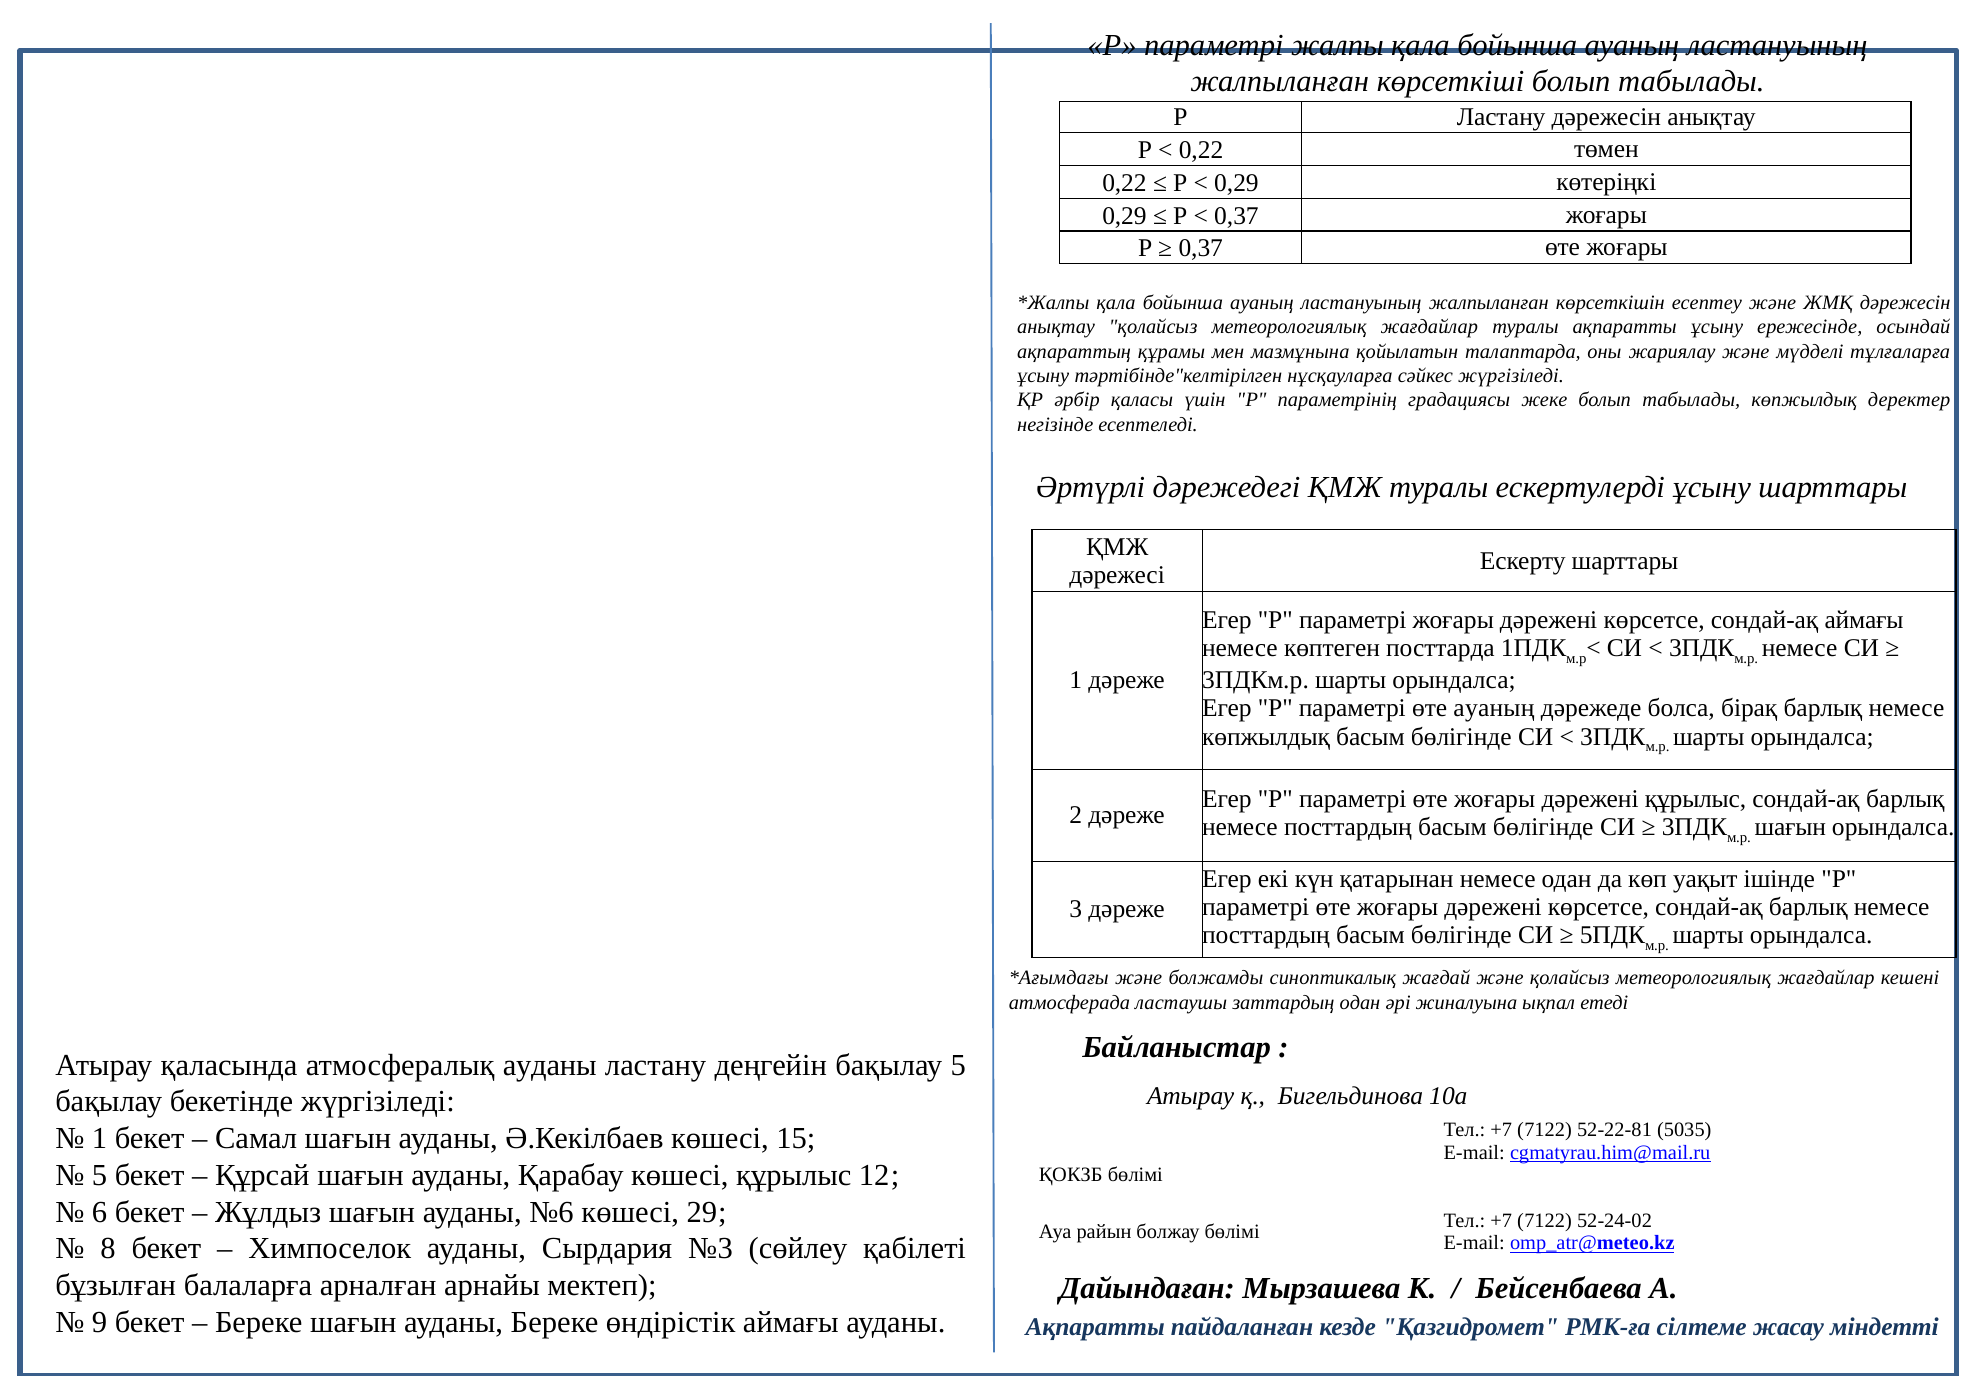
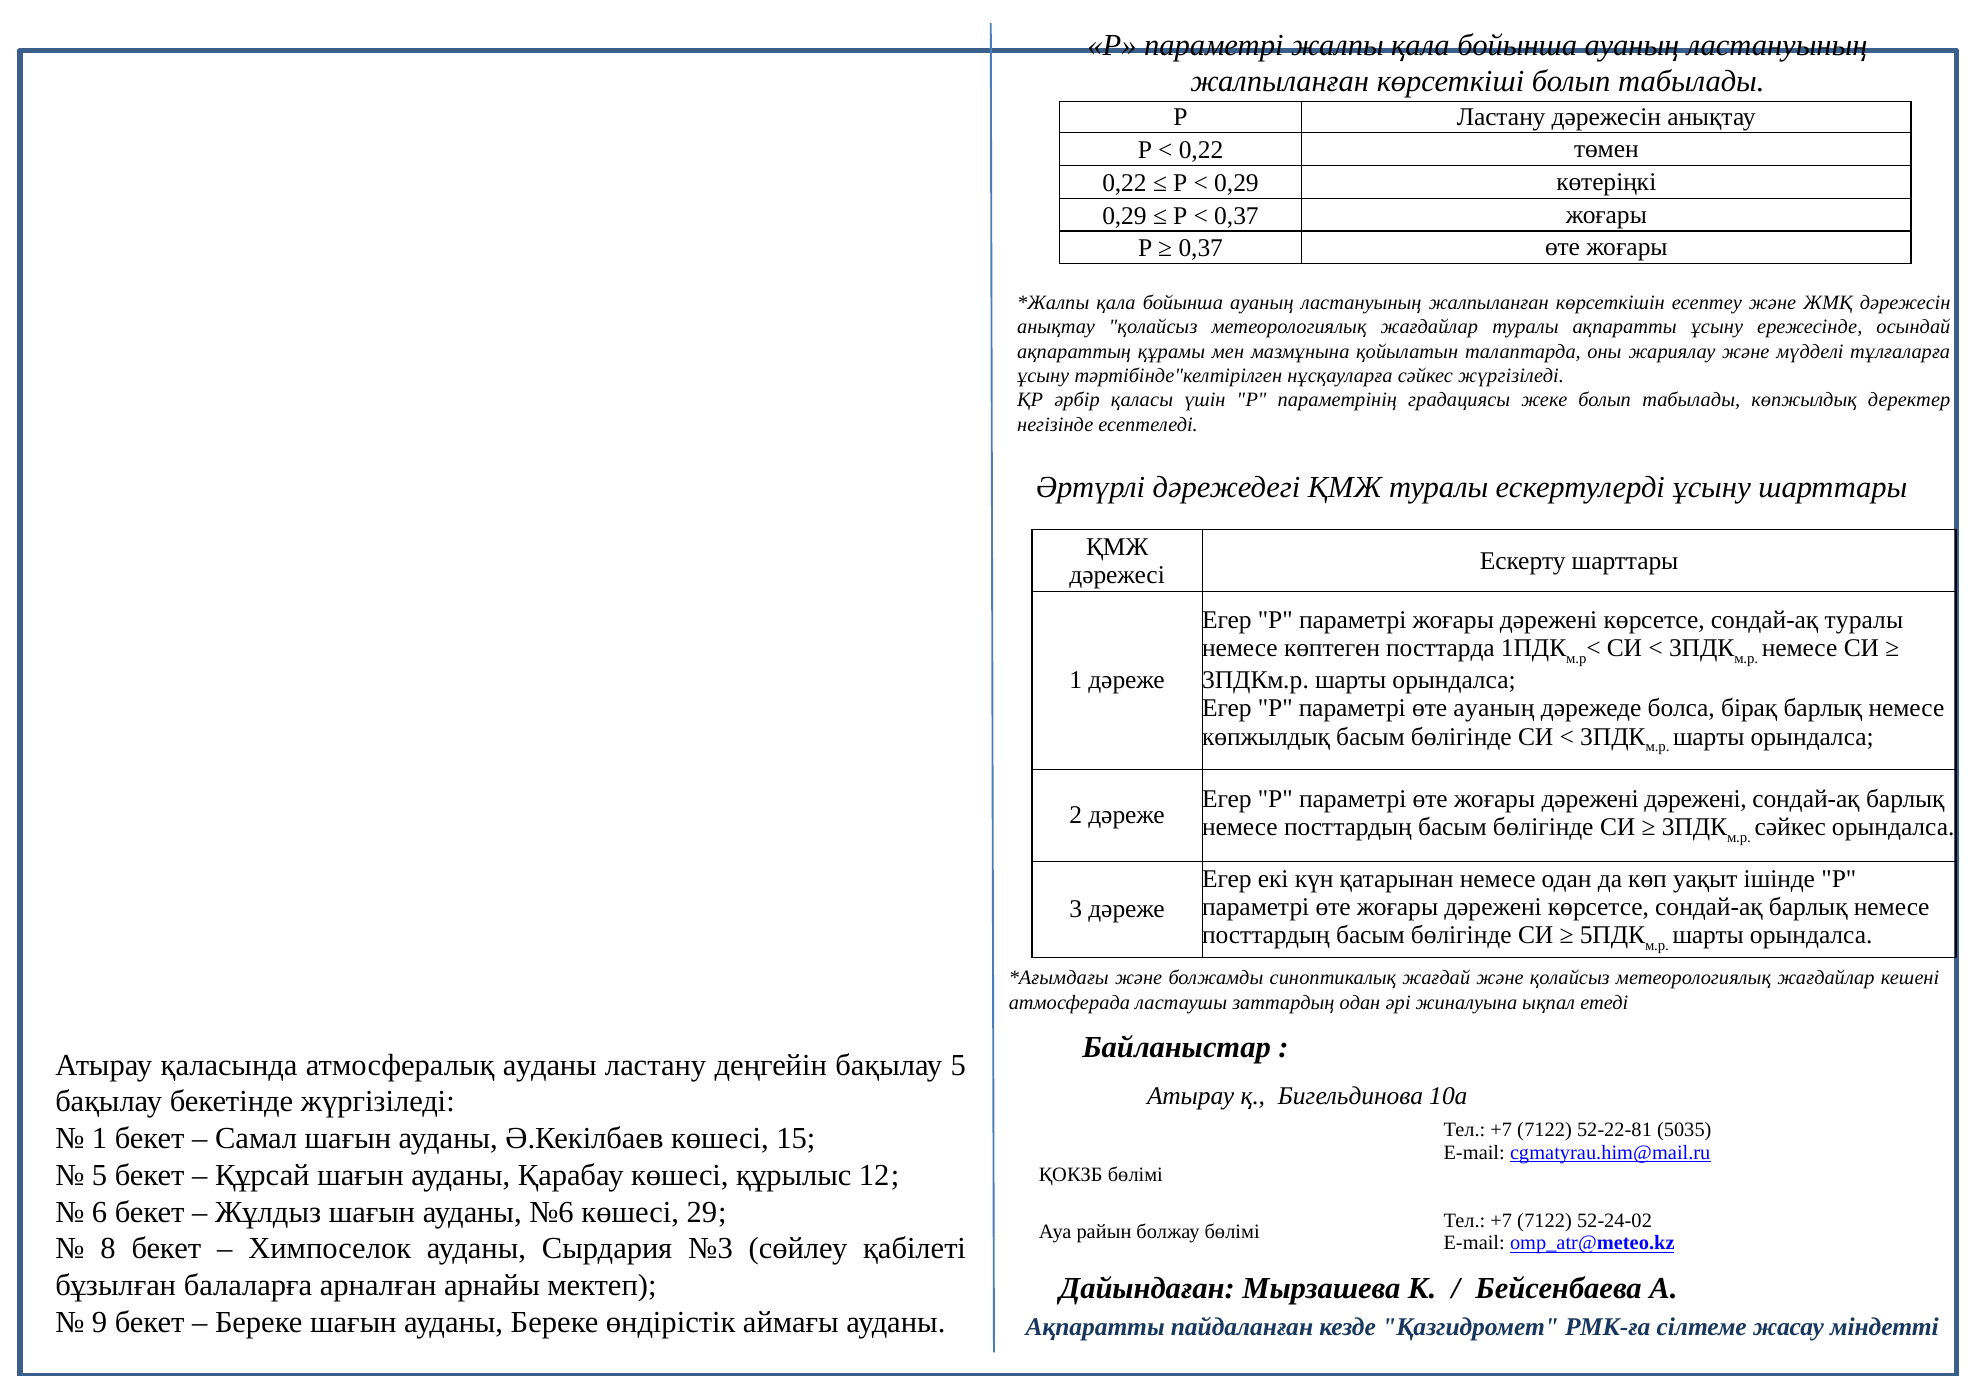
сондай-ақ аймағы: аймағы -> туралы
дәрежені құрылыс: құрылыс -> дәрежені
шағын at (1790, 828): шағын -> сәйкес
